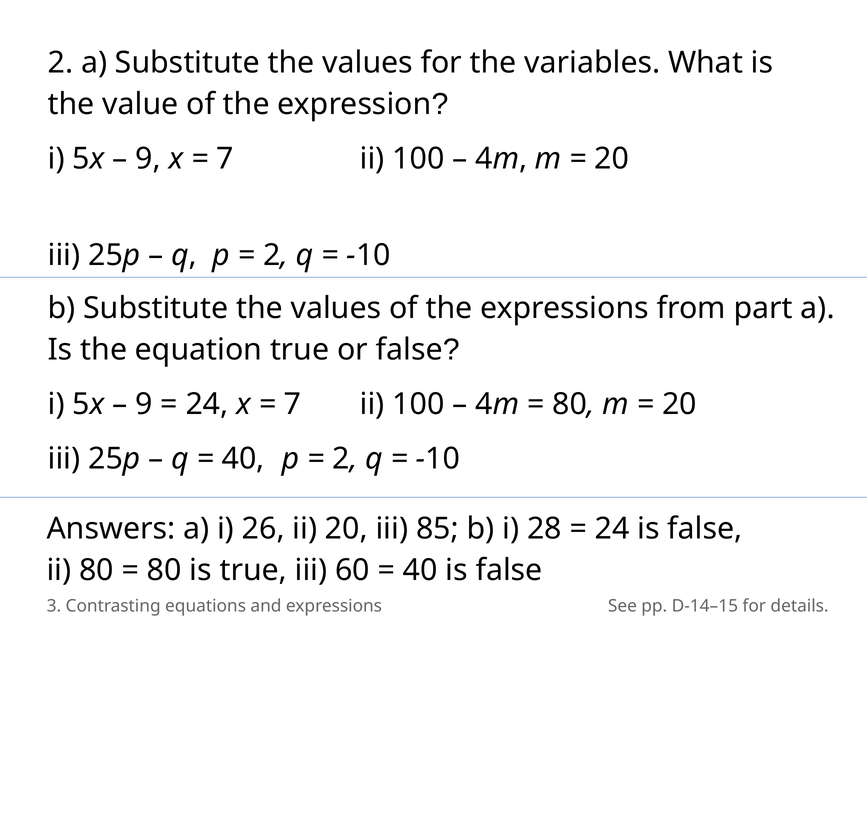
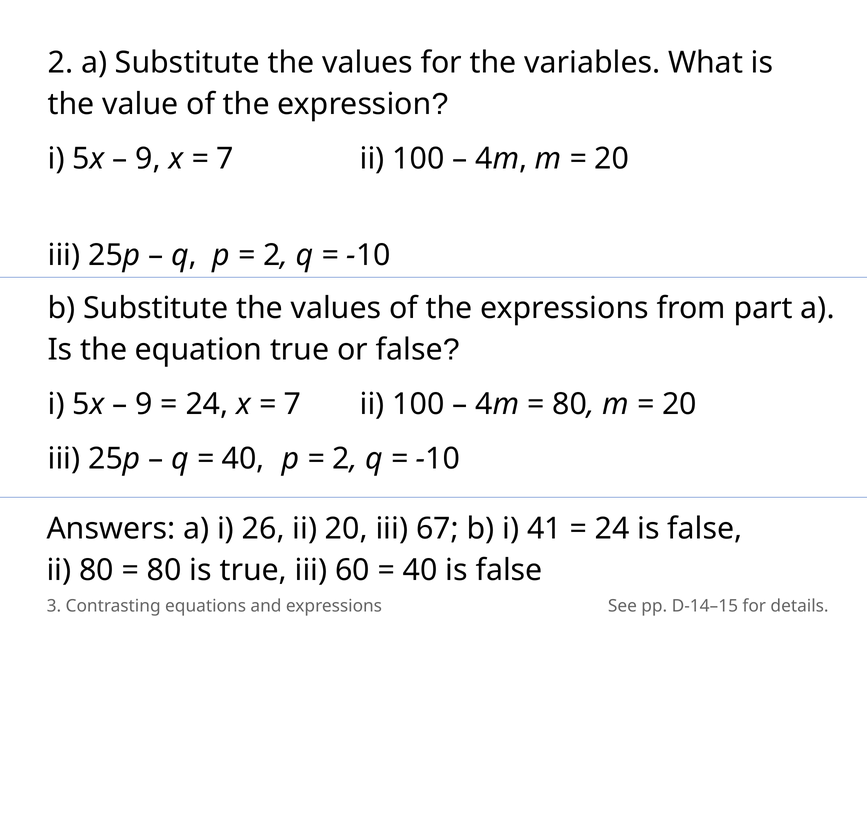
85: 85 -> 67
28: 28 -> 41
